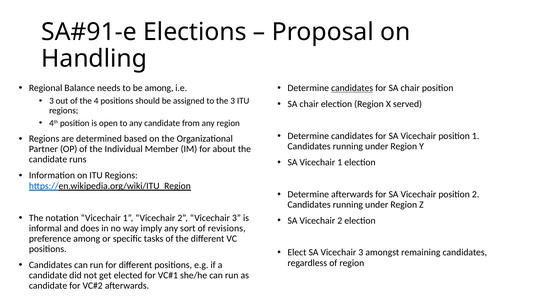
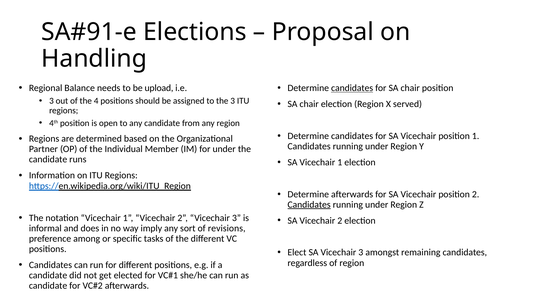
be among: among -> upload
for about: about -> under
Candidates at (309, 204) underline: none -> present
